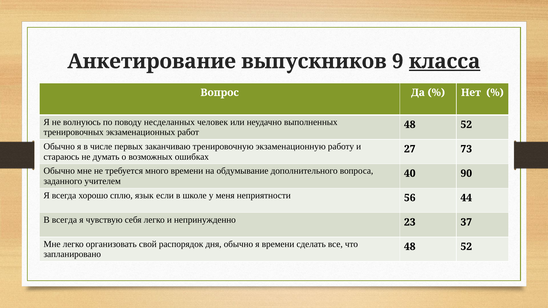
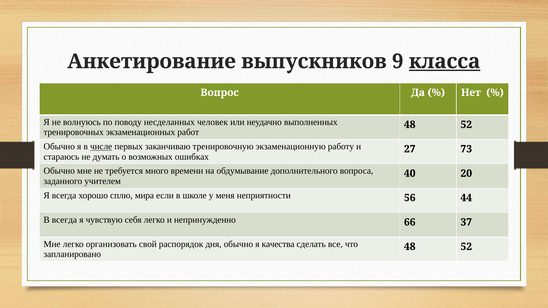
числе underline: none -> present
90: 90 -> 20
язык: язык -> мира
23: 23 -> 66
я времени: времени -> качества
